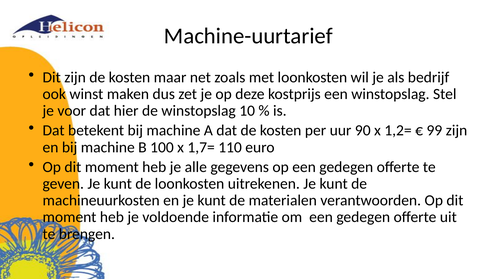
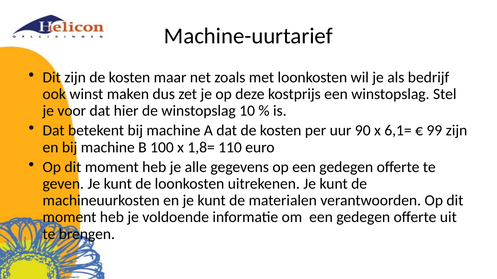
1,2=: 1,2= -> 6,1=
1,7=: 1,7= -> 1,8=
